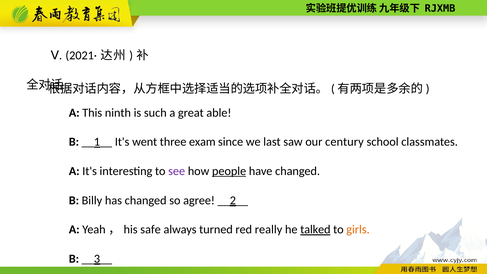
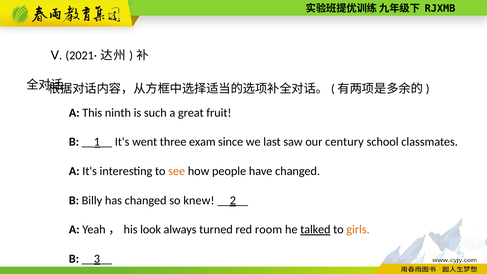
able: able -> fruit
see colour: purple -> orange
people underline: present -> none
agree: agree -> knew
safe: safe -> look
really: really -> room
